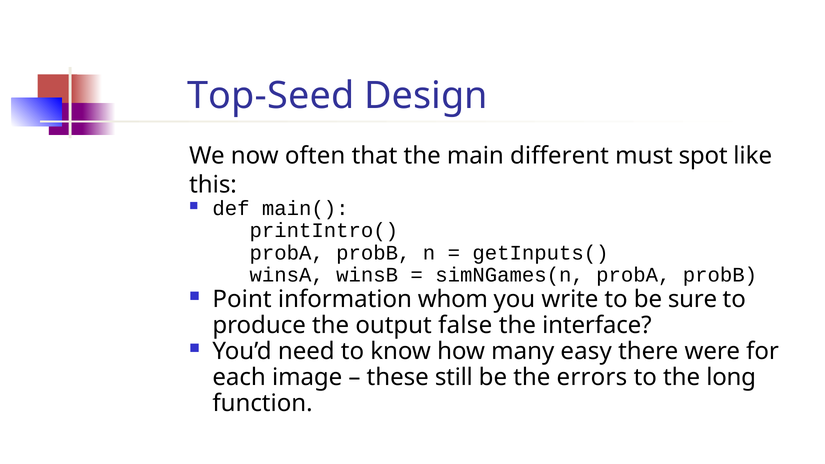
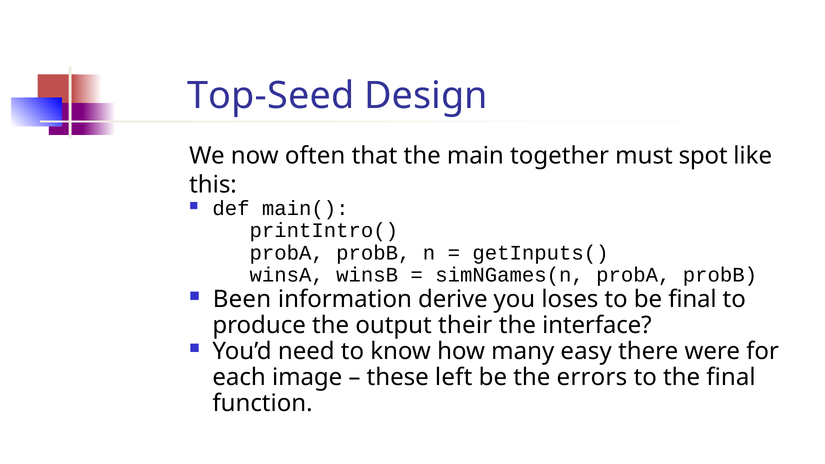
different: different -> together
Point: Point -> Been
whom: whom -> derive
write: write -> loses
be sure: sure -> final
false: false -> their
still: still -> left
the long: long -> final
